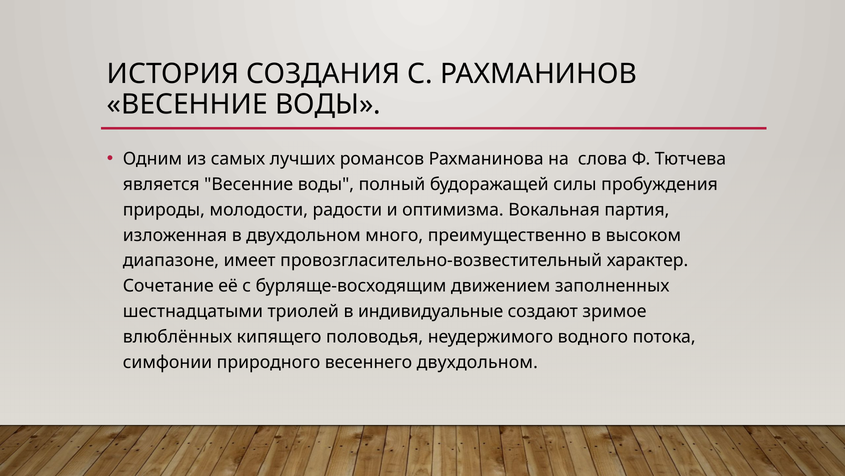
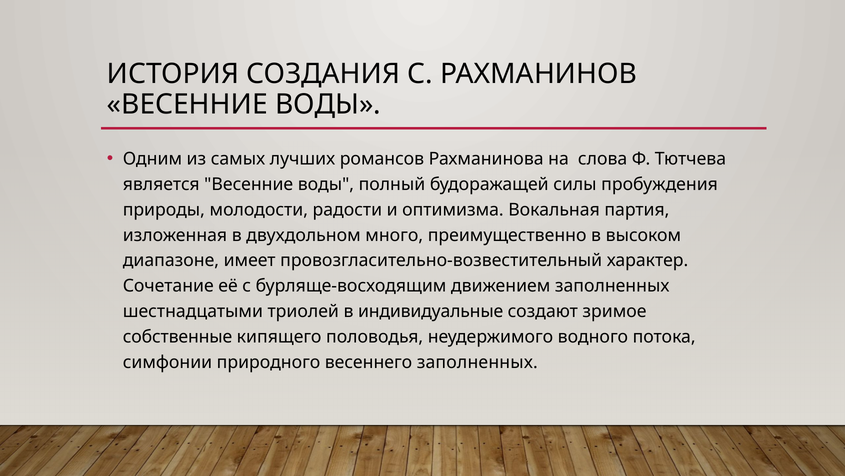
влюблённых: влюблённых -> собственные
весеннего двухдольном: двухдольном -> заполненных
